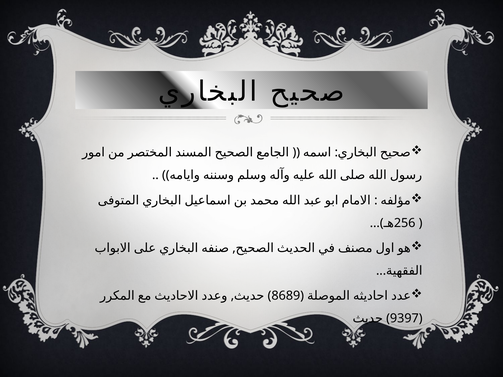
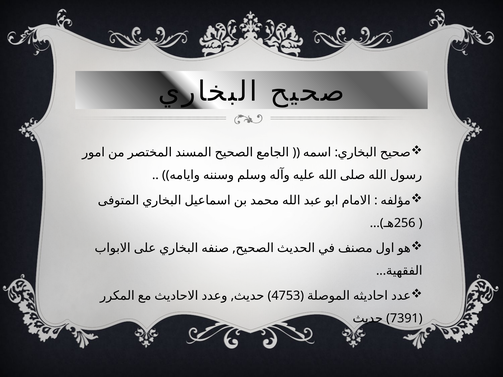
8689: 8689 -> 4753
9397: 9397 -> 7391
